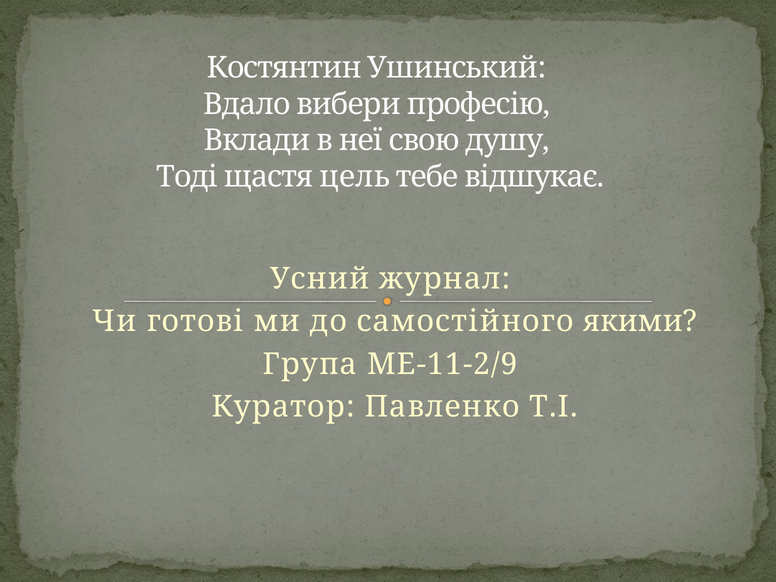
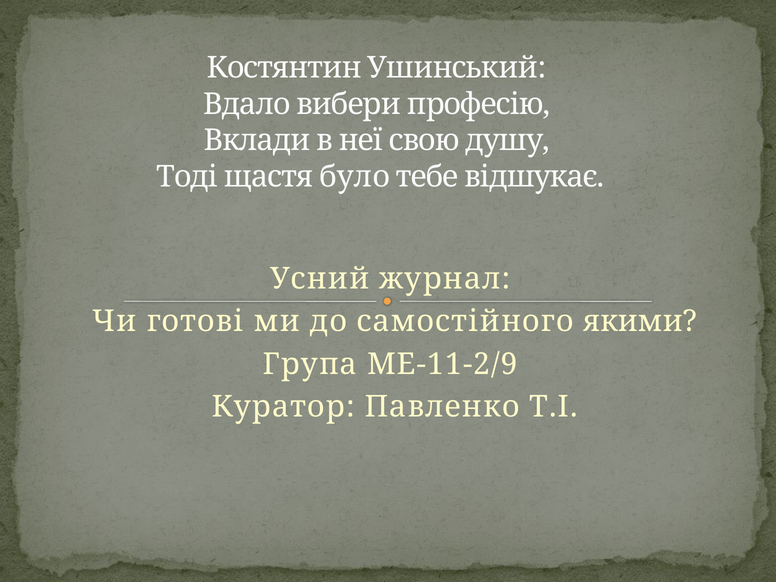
цель: цель -> було
